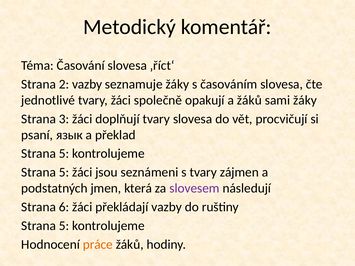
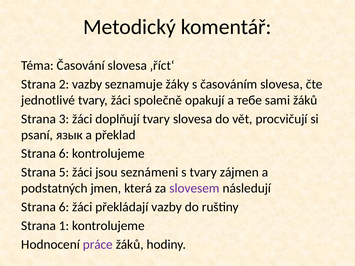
a žáků: žáků -> тебе
sami žáky: žáky -> žáků
5 at (64, 154): 5 -> 6
5 at (64, 226): 5 -> 1
práce colour: orange -> purple
